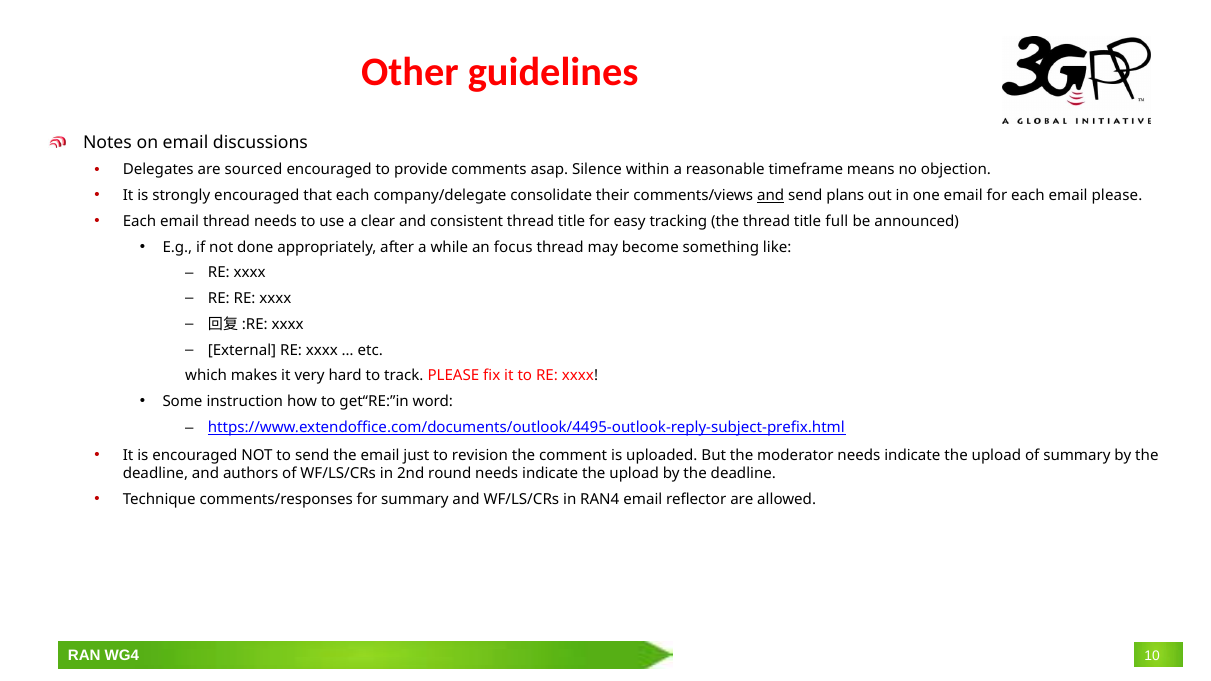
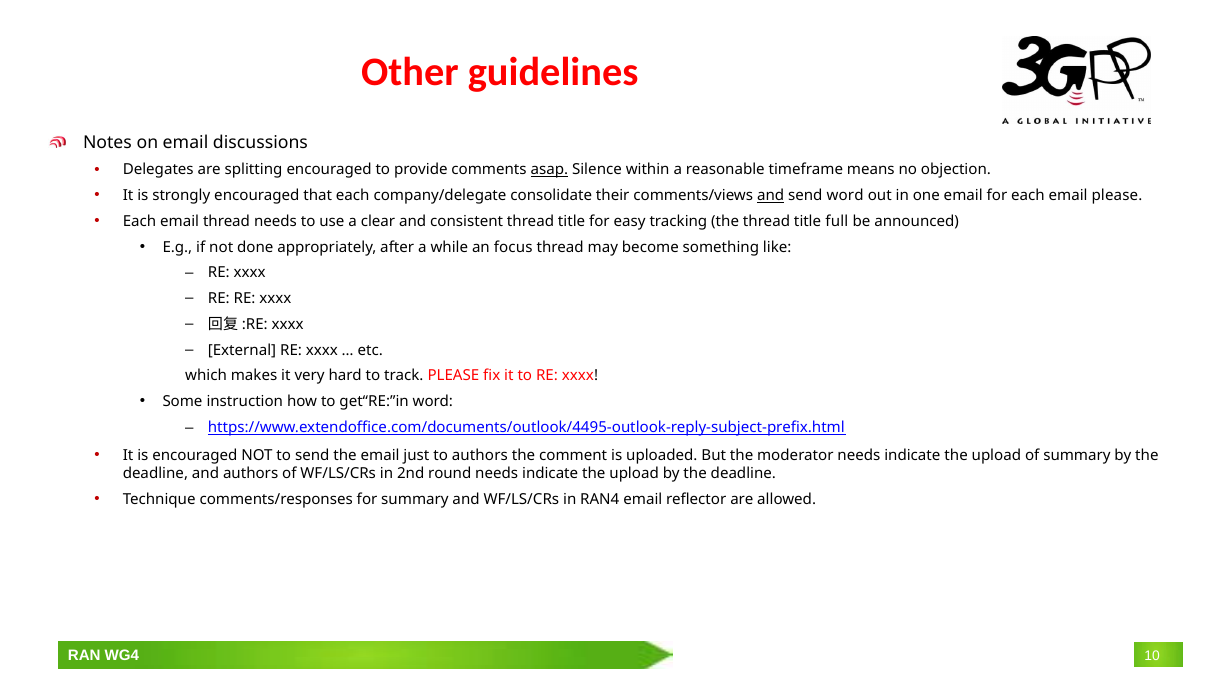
sourced: sourced -> splitting
asap underline: none -> present
send plans: plans -> word
to revision: revision -> authors
